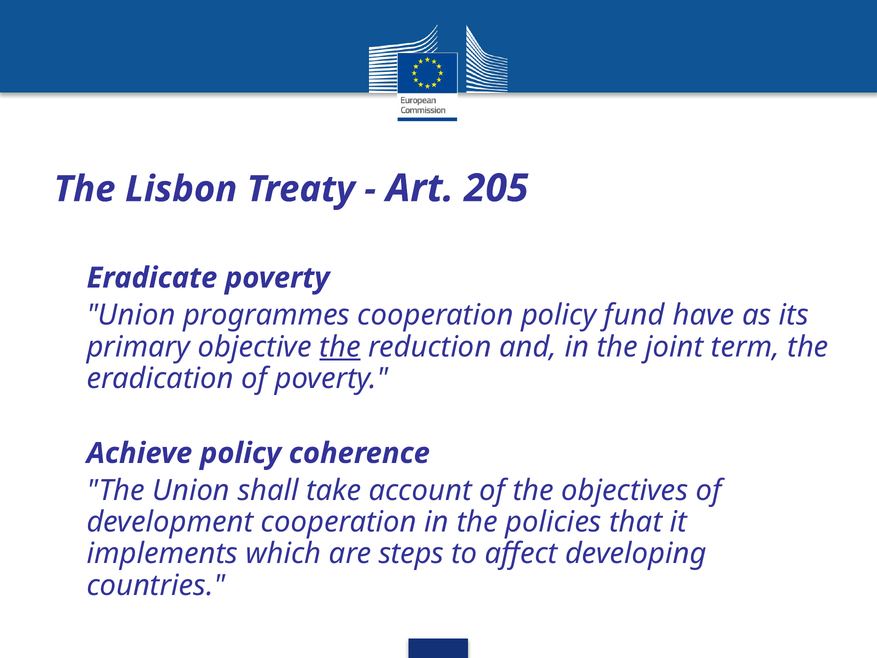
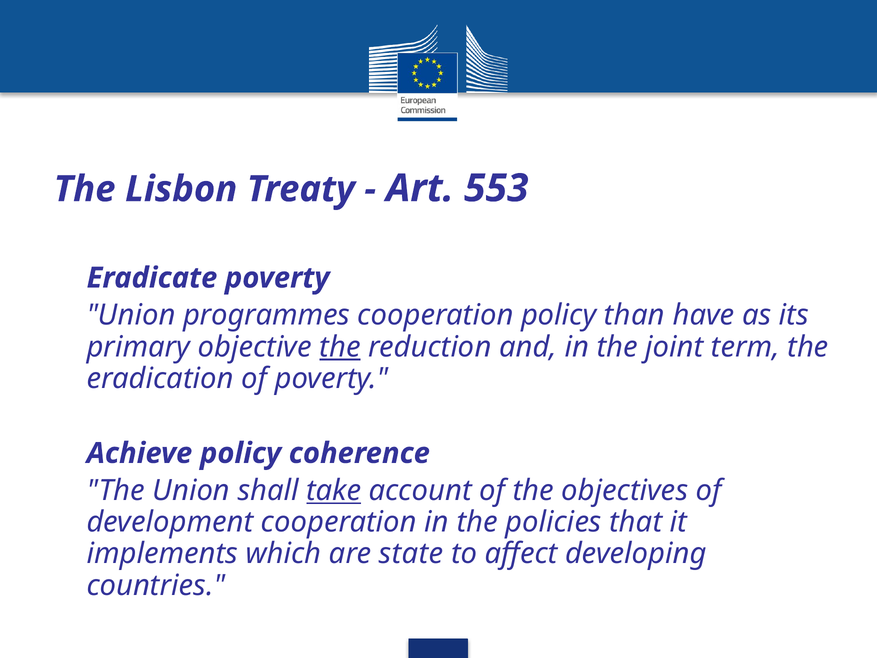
205: 205 -> 553
fund: fund -> than
take underline: none -> present
steps: steps -> state
